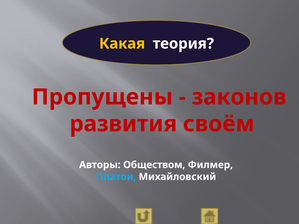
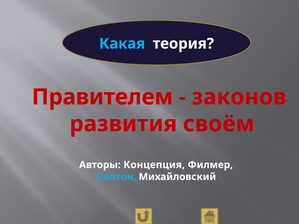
Какая colour: yellow -> light blue
Пропущены: Пропущены -> Правителем
Обществом: Обществом -> Концепция
